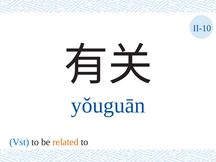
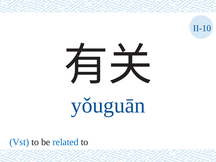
related colour: orange -> blue
